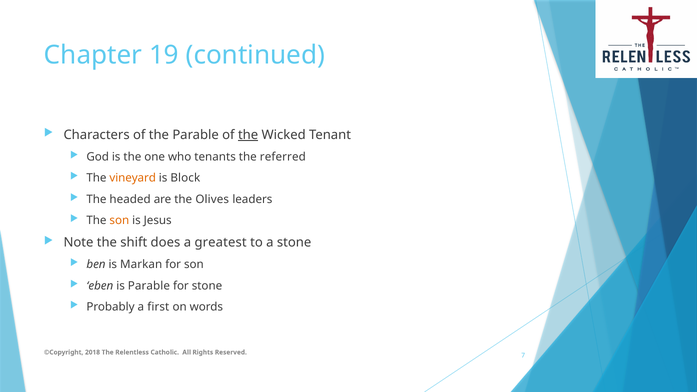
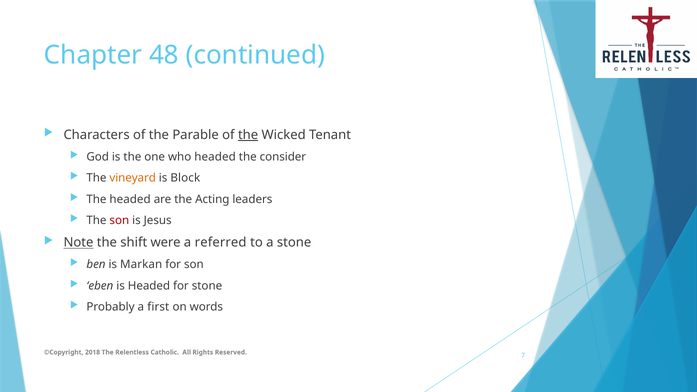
19: 19 -> 48
who tenants: tenants -> headed
referred: referred -> consider
Olives: Olives -> Acting
son at (119, 220) colour: orange -> red
Note underline: none -> present
does: does -> were
greatest: greatest -> referred
is Parable: Parable -> Headed
